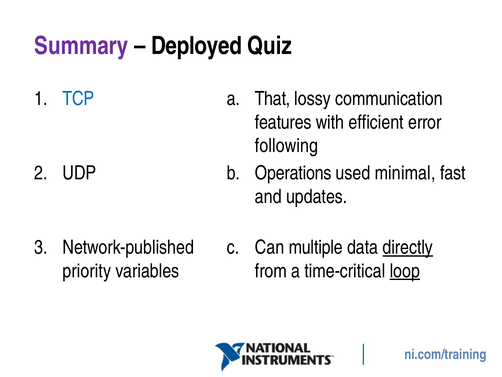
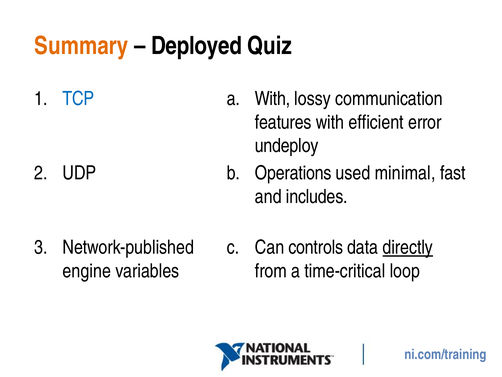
Summary colour: purple -> orange
a That: That -> With
following: following -> undeploy
updates: updates -> includes
multiple: multiple -> controls
priority: priority -> engine
loop underline: present -> none
